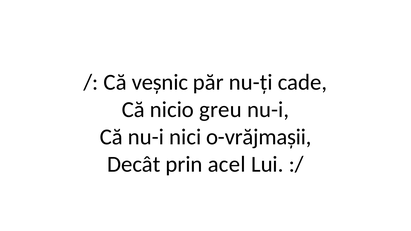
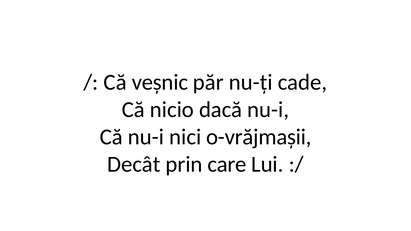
greu: greu -> dacă
acel: acel -> care
